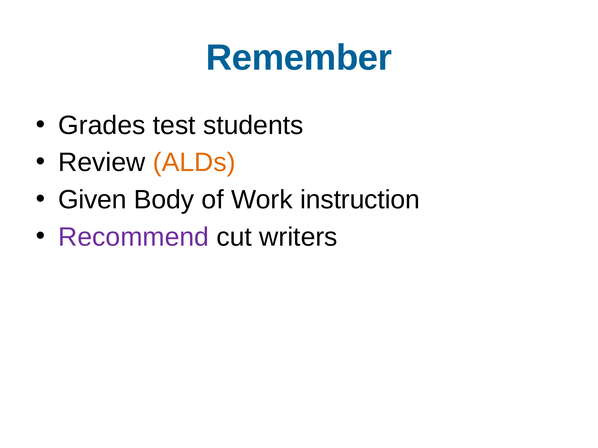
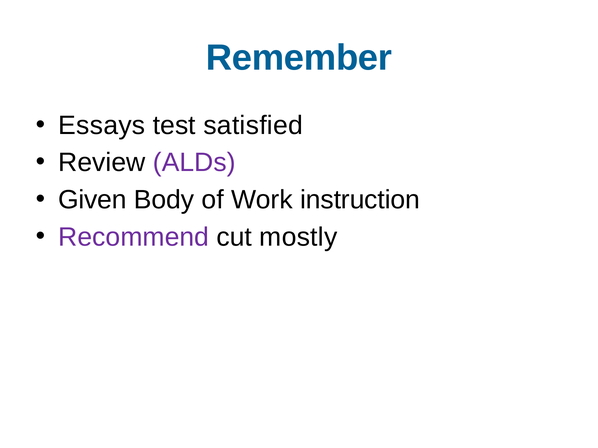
Grades: Grades -> Essays
students: students -> satisfied
ALDs colour: orange -> purple
writers: writers -> mostly
